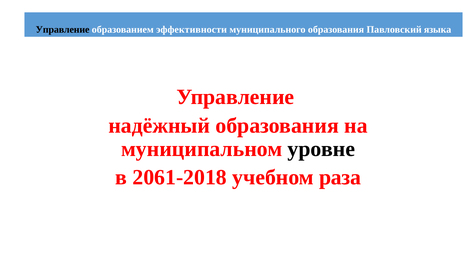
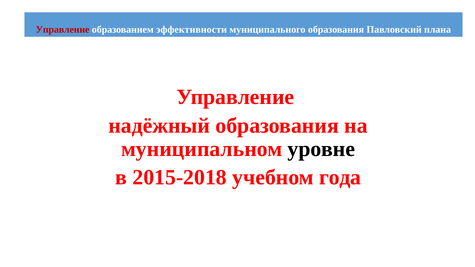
Управление at (63, 30) colour: black -> red
языка: языка -> плана
2061-2018: 2061-2018 -> 2015-2018
раза: раза -> года
